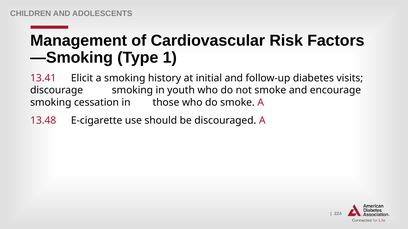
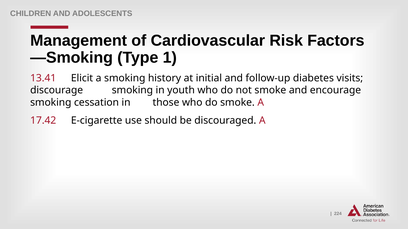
13.48: 13.48 -> 17.42
